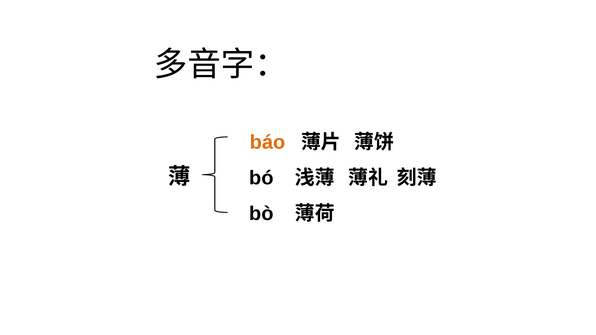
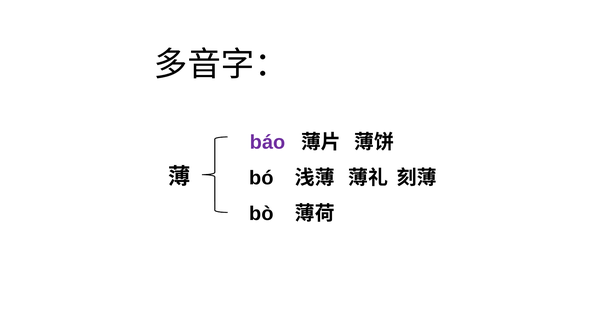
báo colour: orange -> purple
